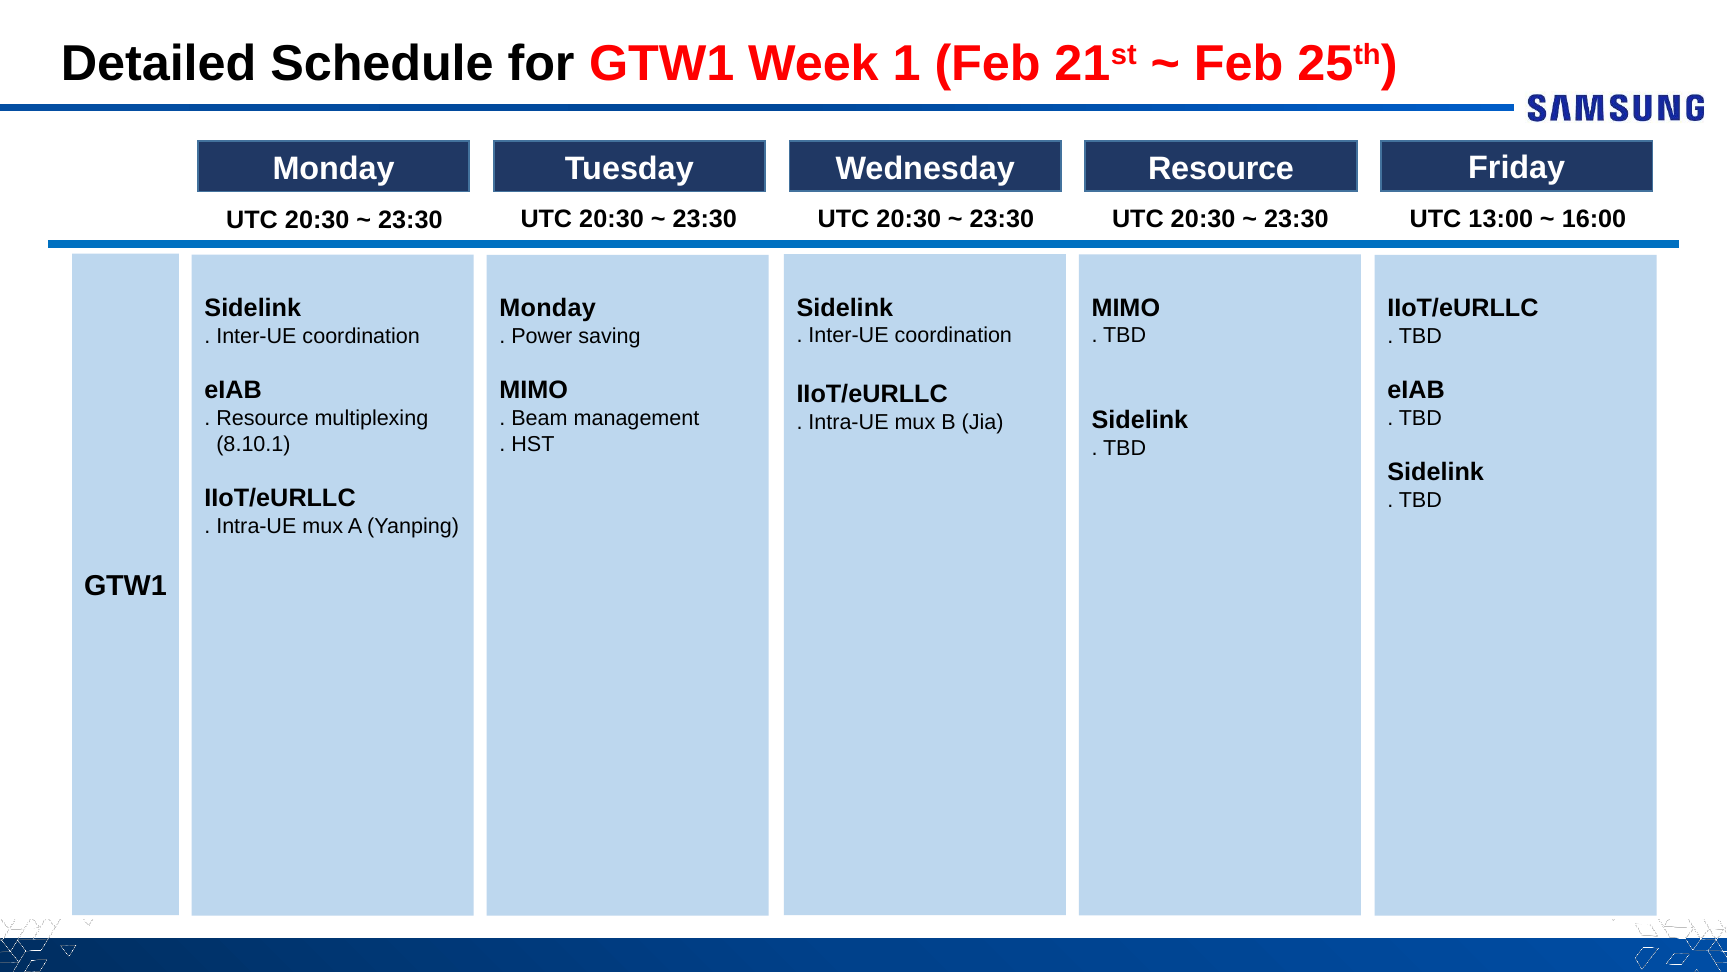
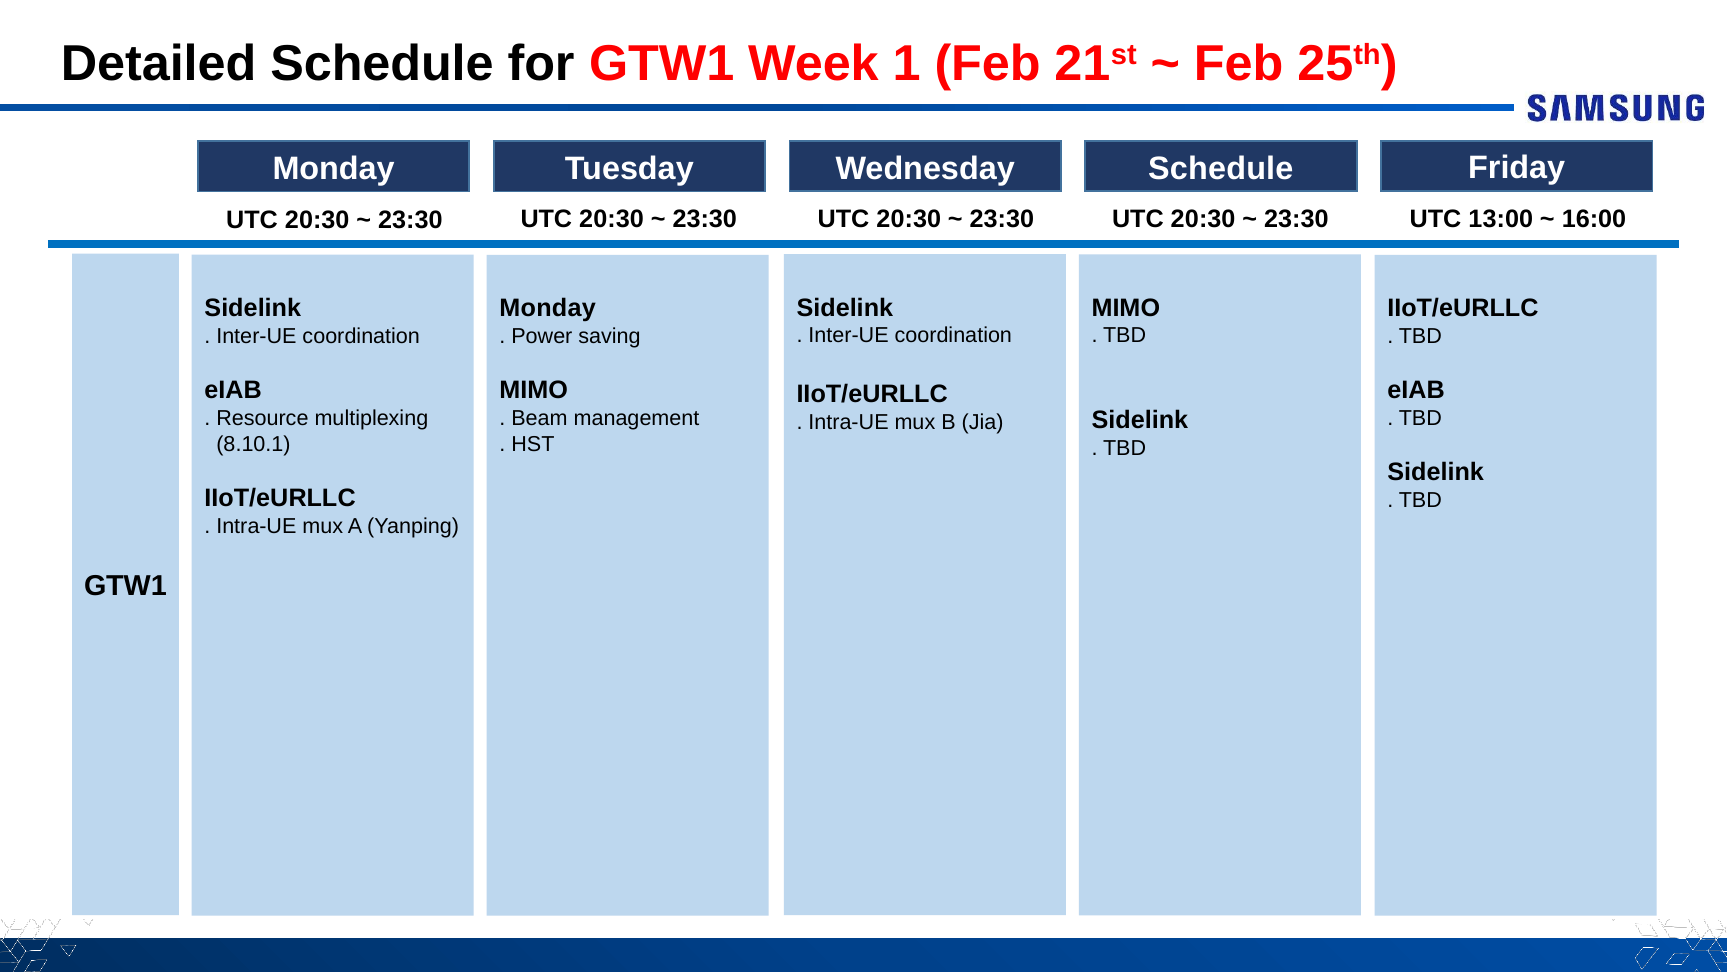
Wednesday Resource: Resource -> Schedule
